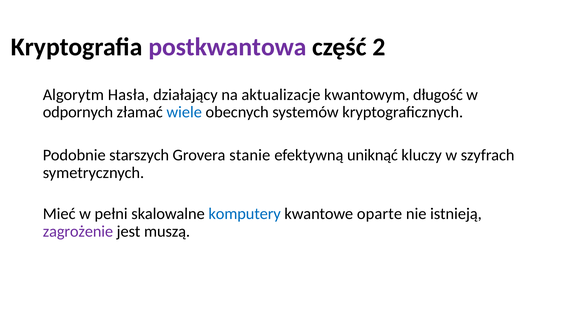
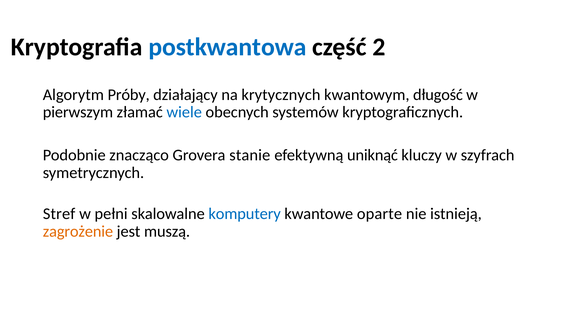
postkwantowa colour: purple -> blue
Hasła: Hasła -> Próby
aktualizacje: aktualizacje -> krytycznych
odpornych: odpornych -> pierwszym
starszych: starszych -> znacząco
Mieć: Mieć -> Stref
zagrożenie colour: purple -> orange
